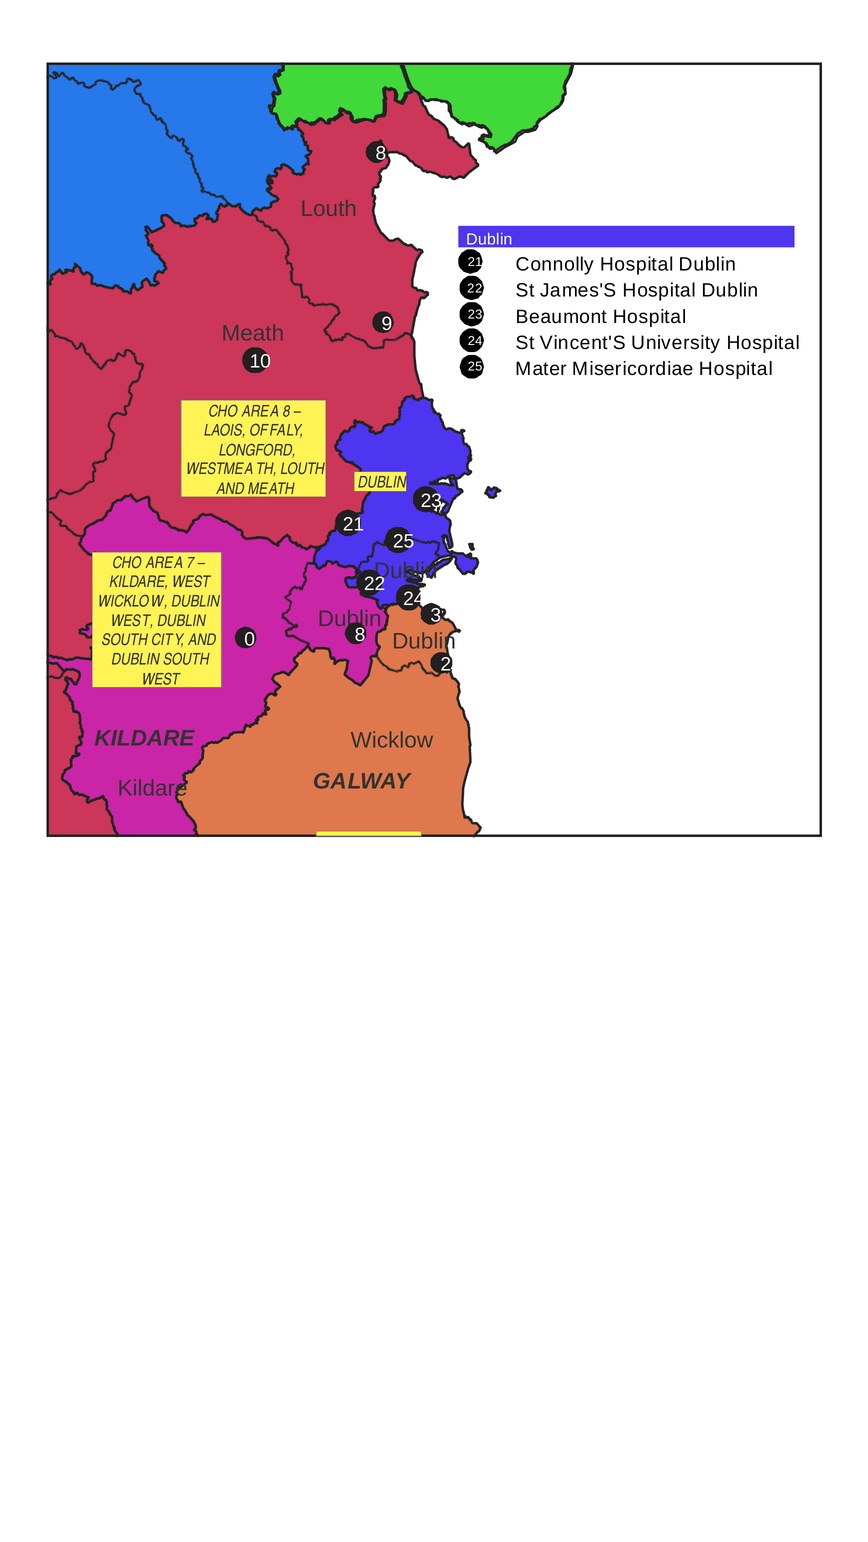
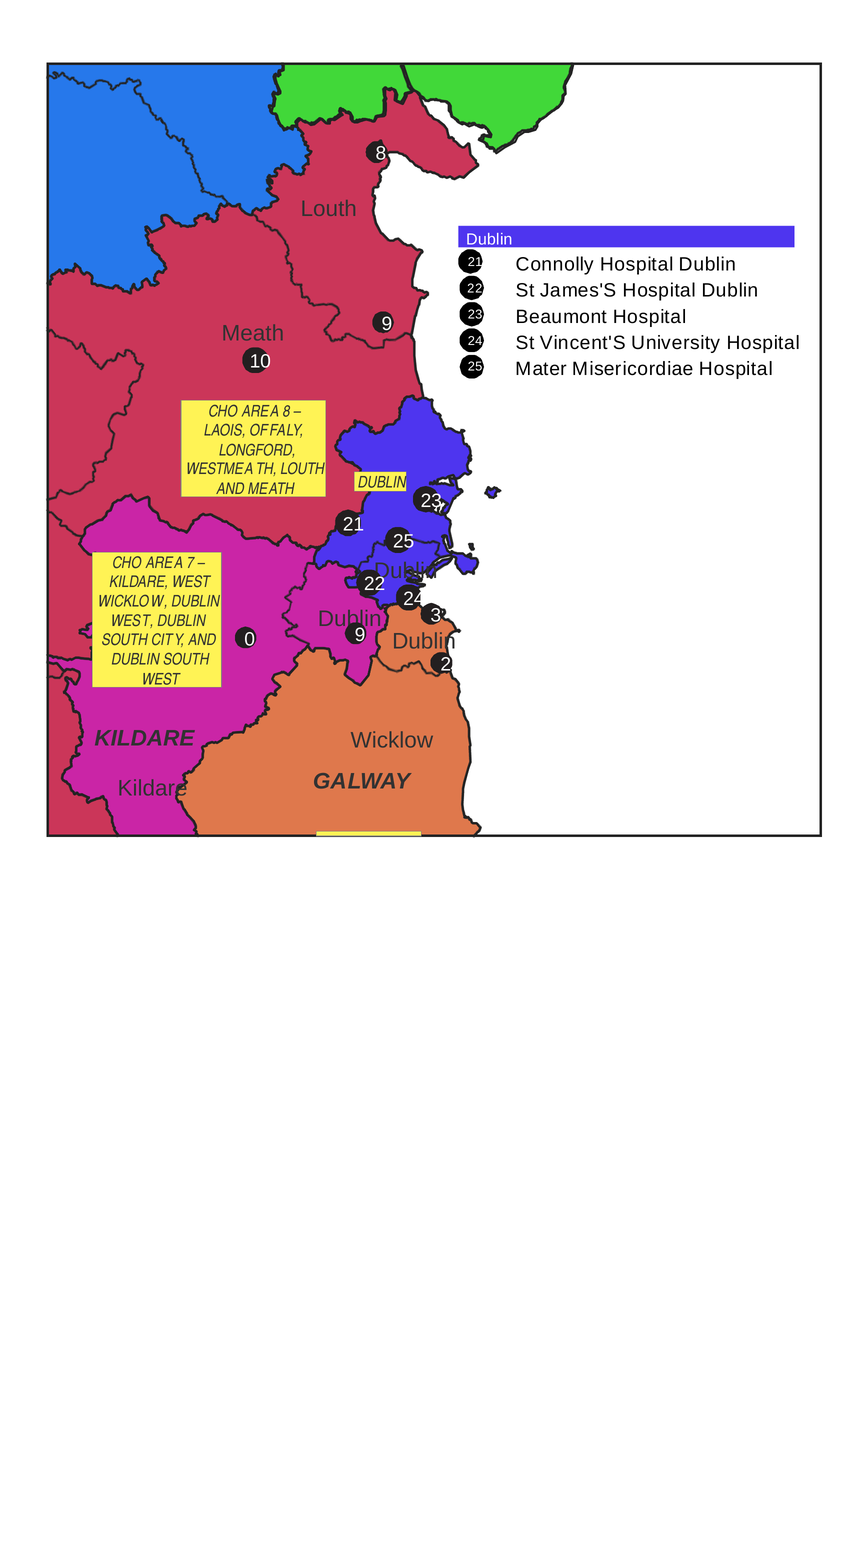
0 8: 8 -> 9
